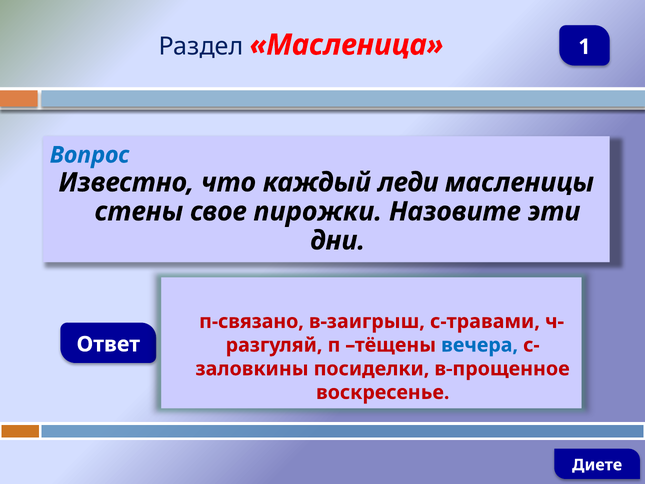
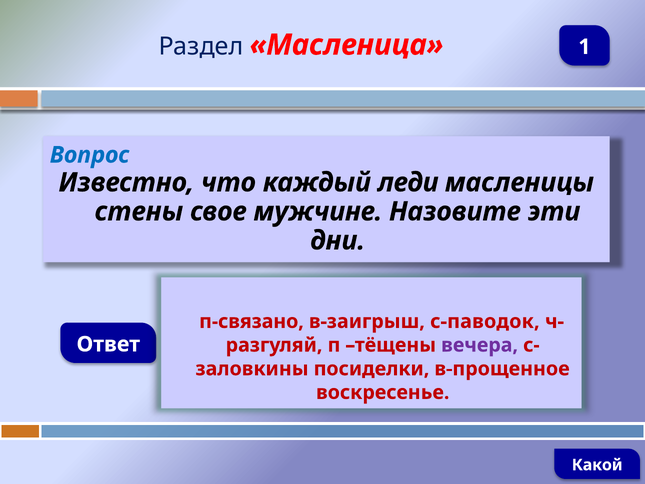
пирожки: пирожки -> мужчине
с-травами: с-травами -> с-паводок
вечера colour: blue -> purple
Диете: Диете -> Какой
